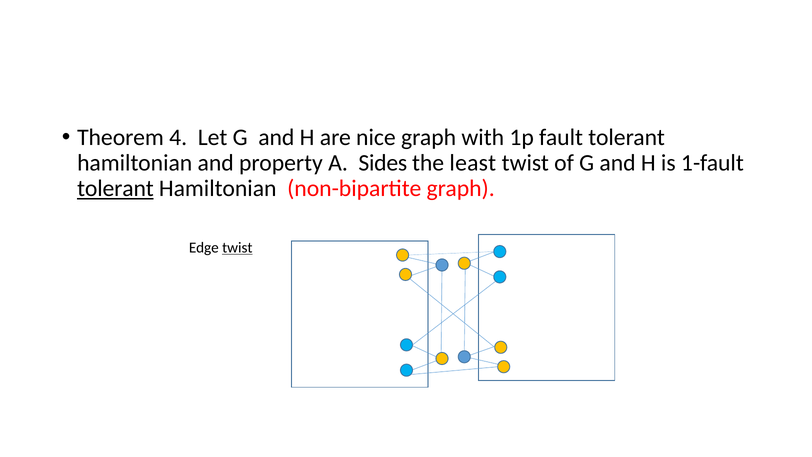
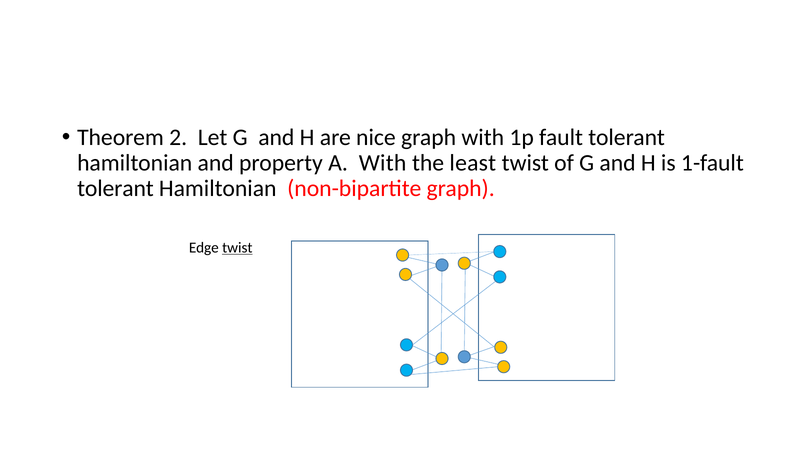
4: 4 -> 2
A Sides: Sides -> With
tolerant at (115, 188) underline: present -> none
